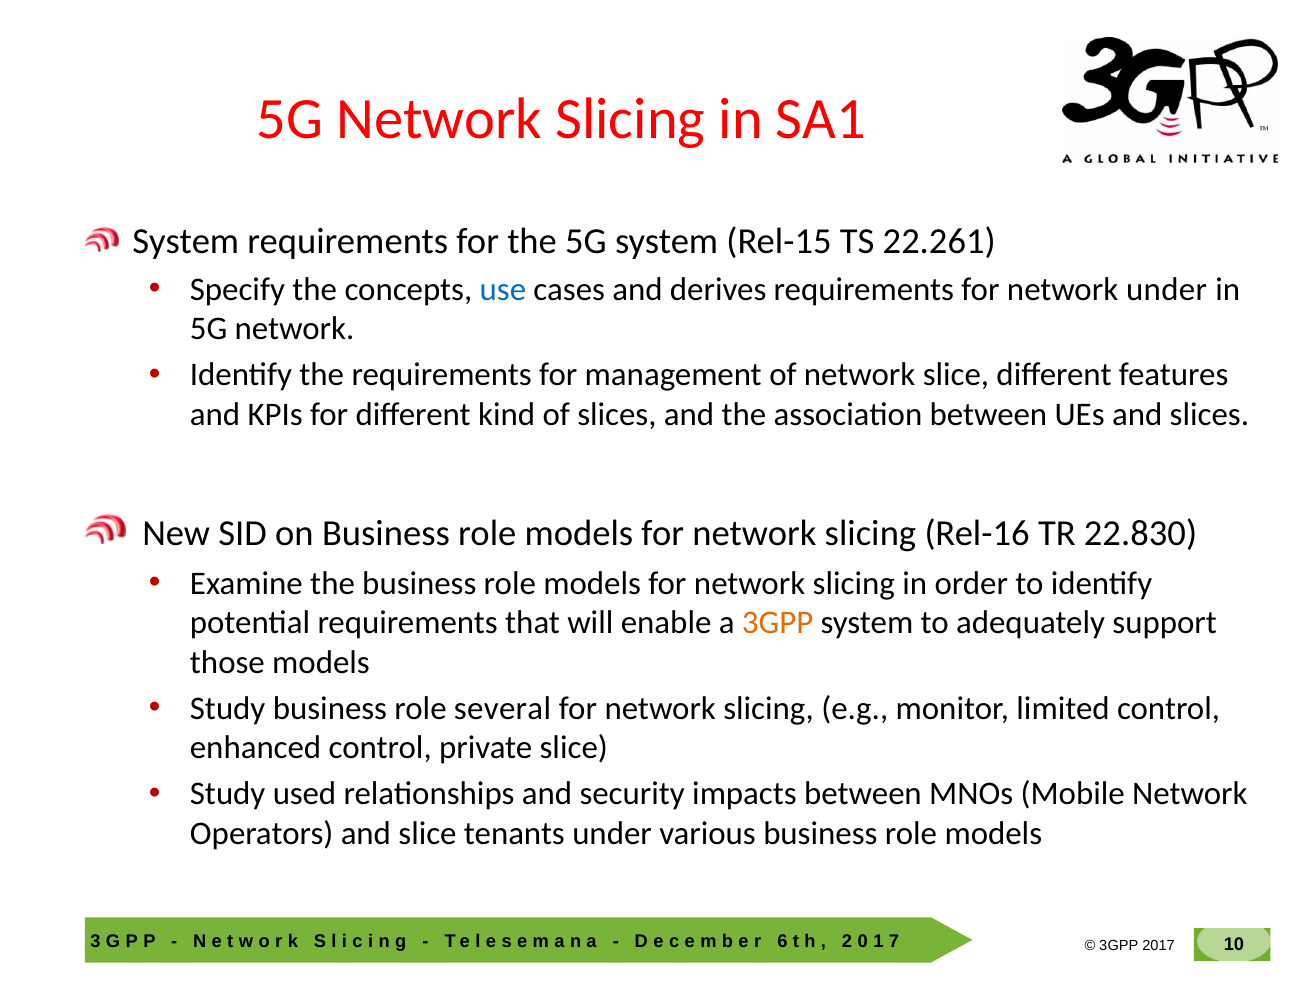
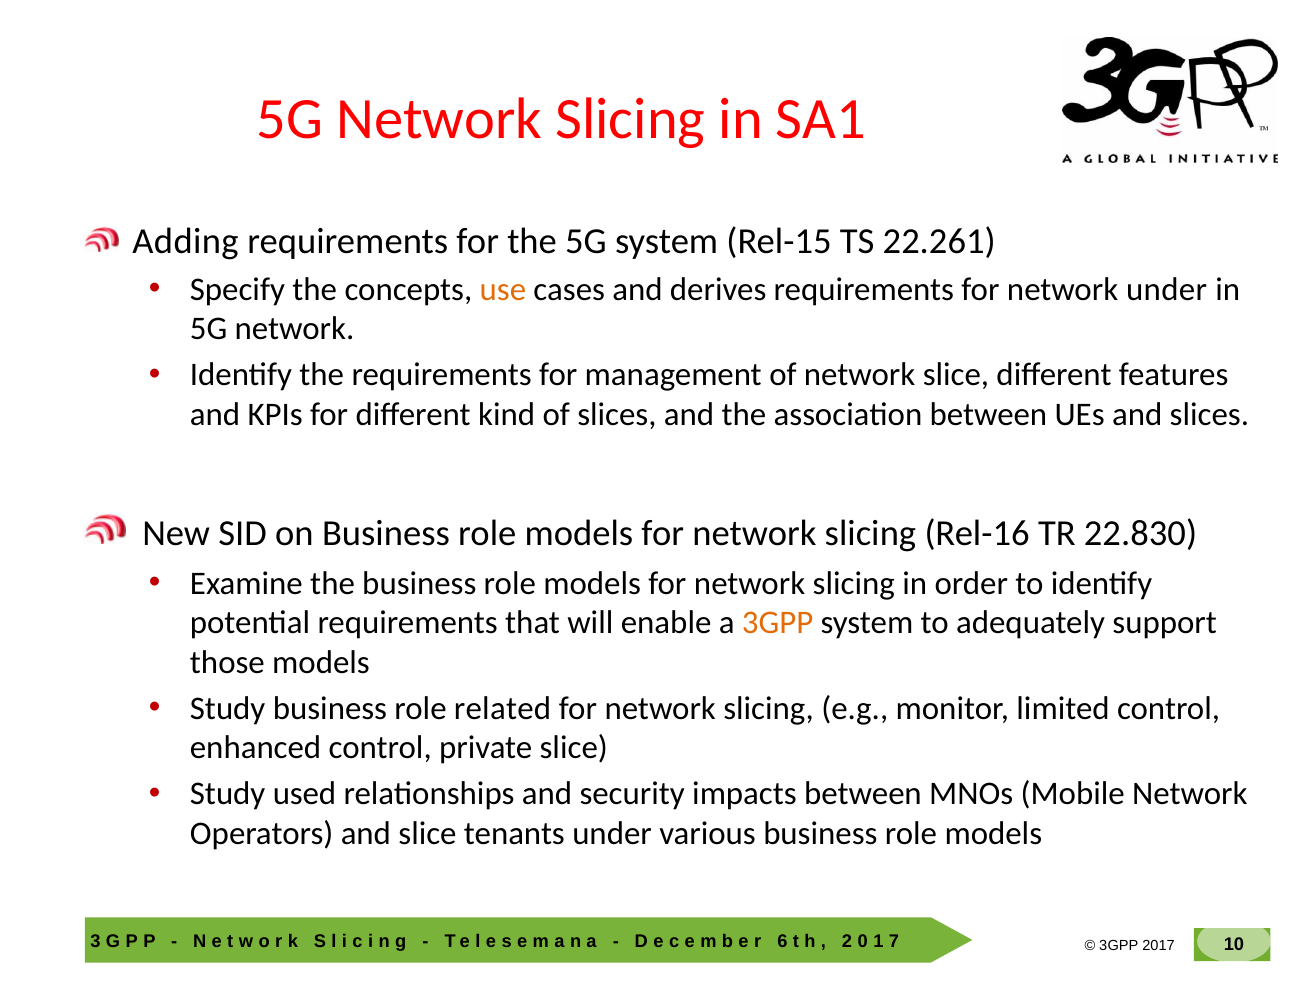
System at (186, 241): System -> Adding
use colour: blue -> orange
several: several -> related
